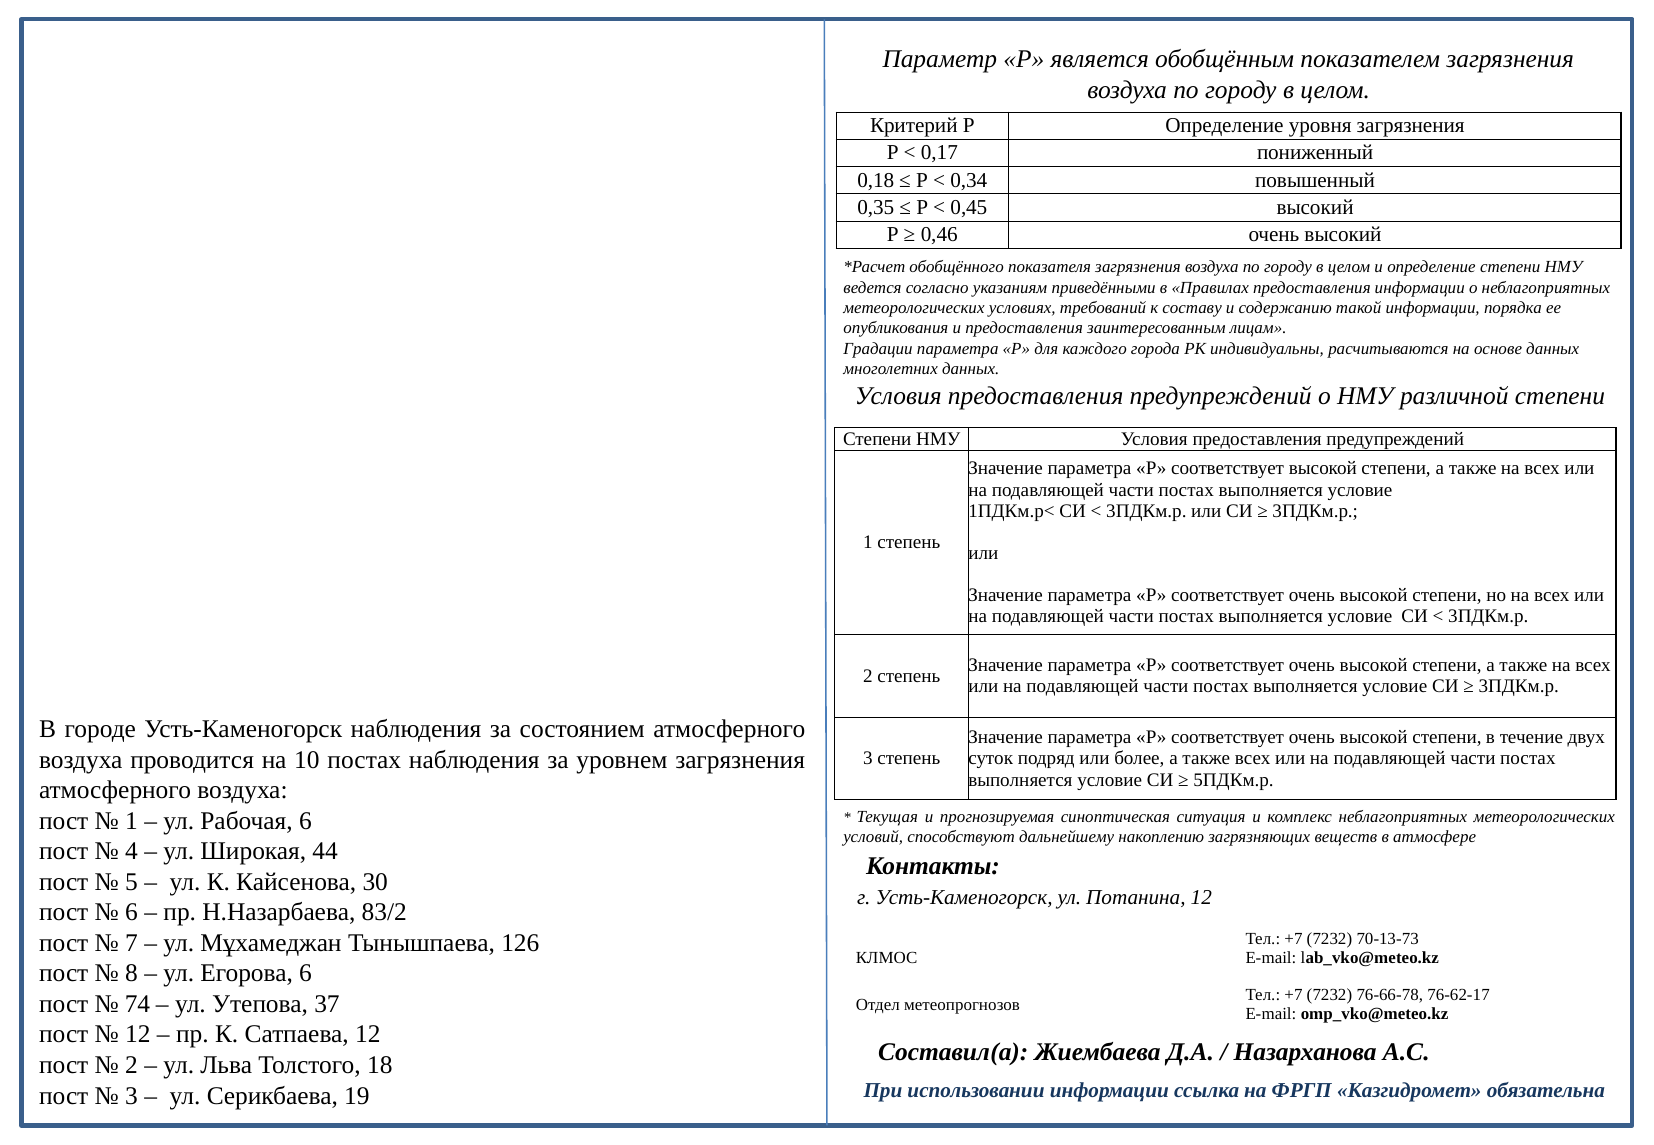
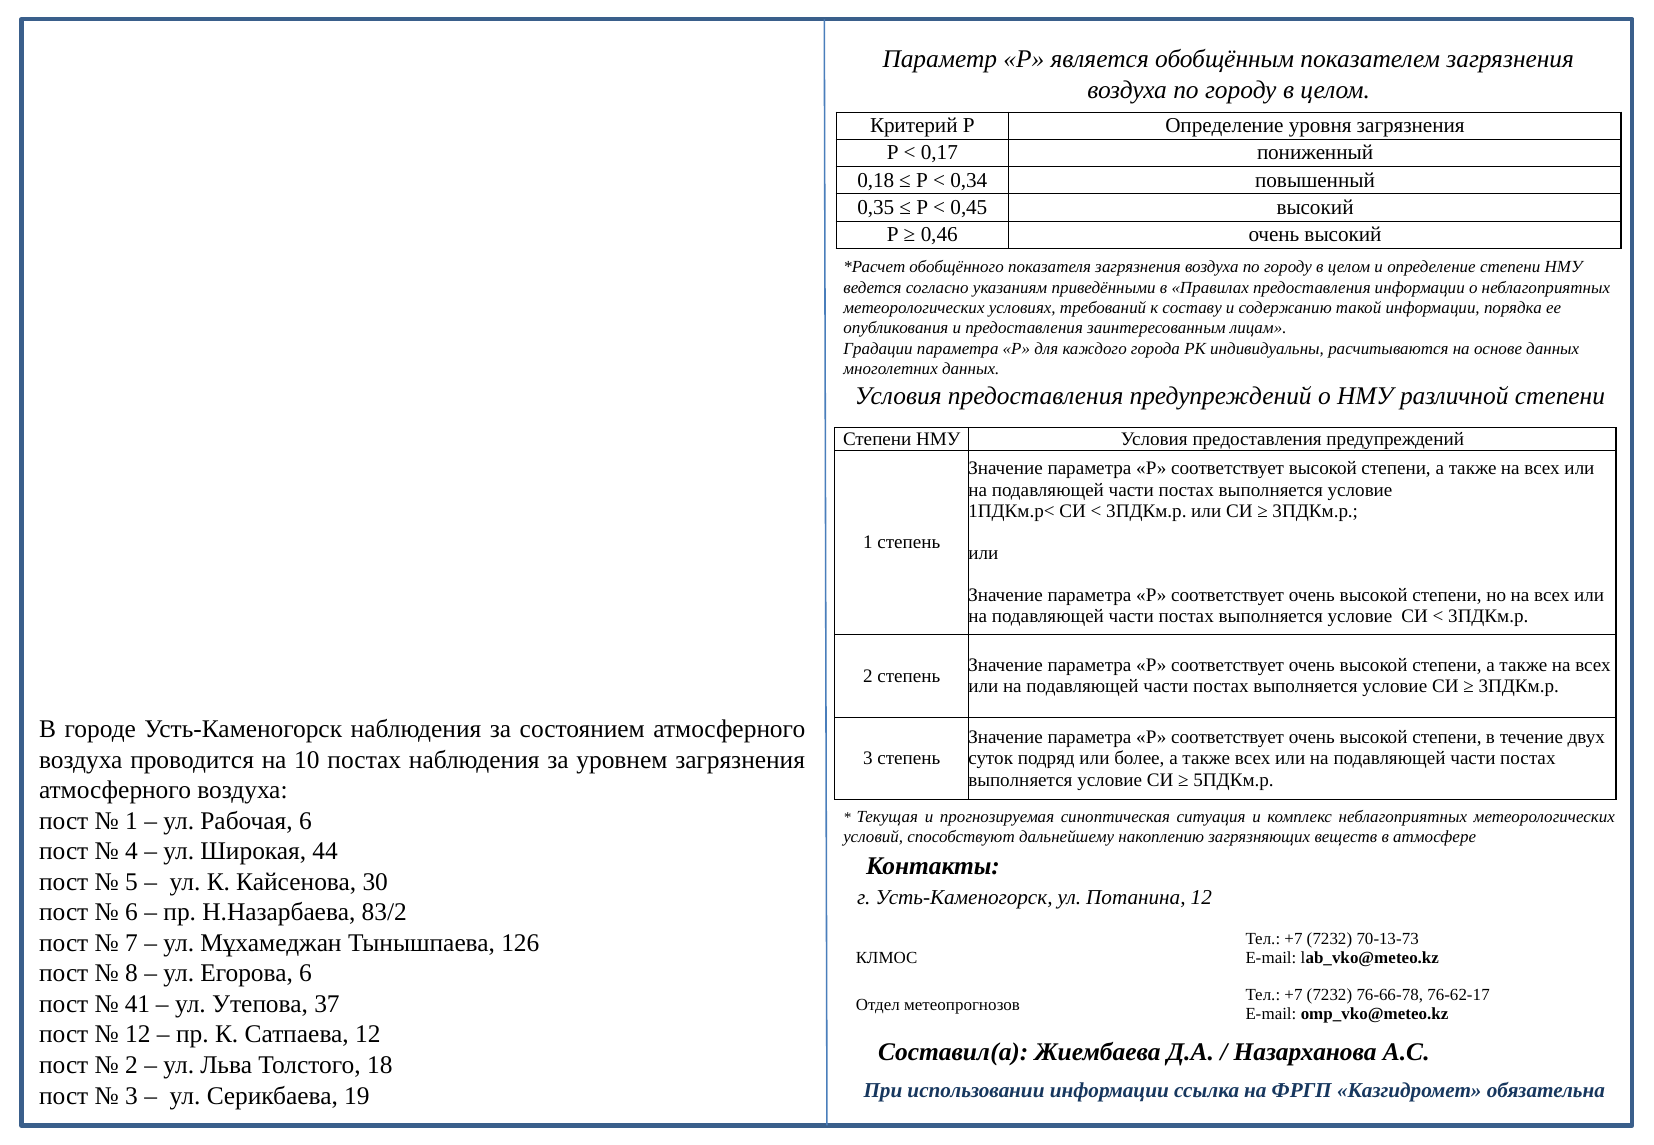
74: 74 -> 41
